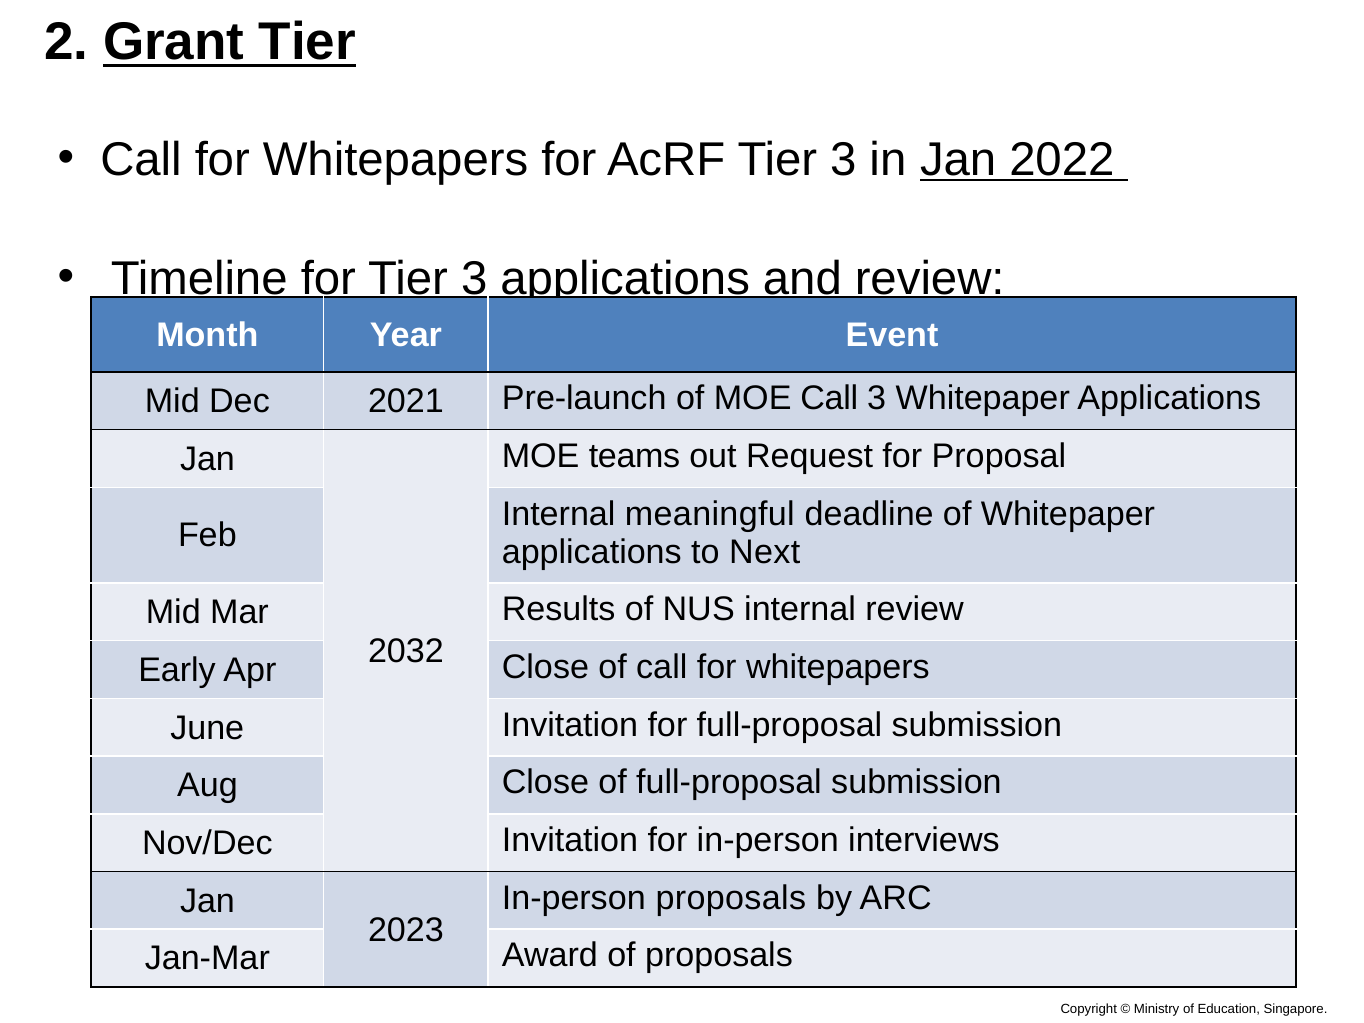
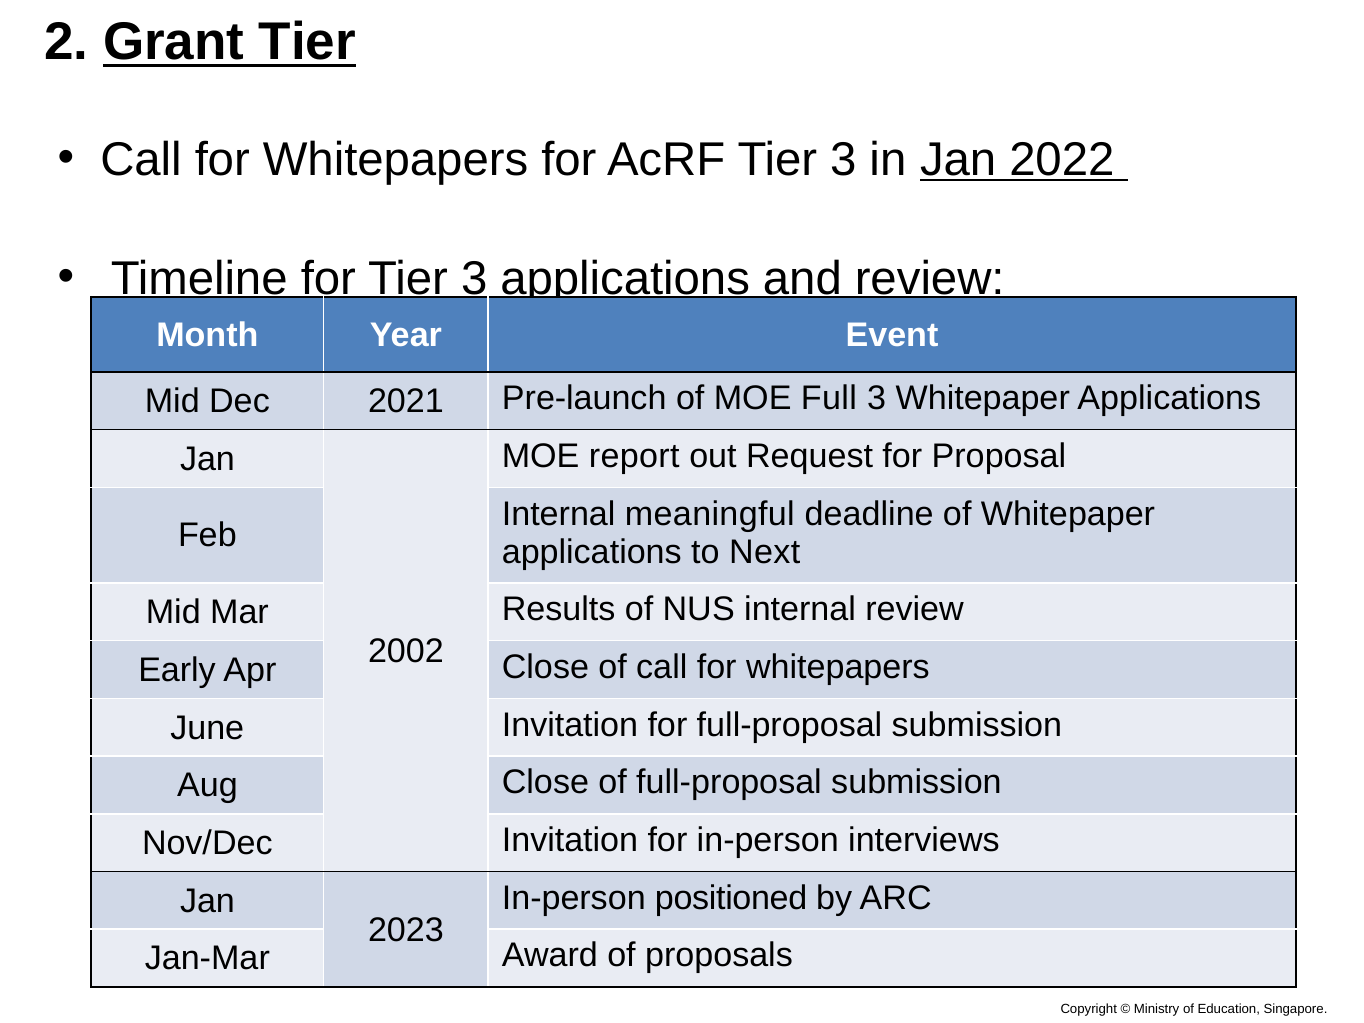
MOE Call: Call -> Full
teams: teams -> report
2032: 2032 -> 2002
In-person proposals: proposals -> positioned
